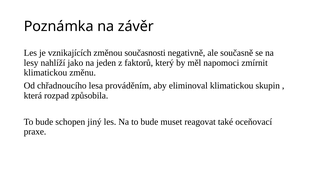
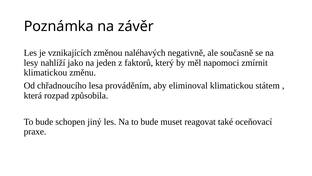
současnosti: současnosti -> naléhavých
skupin: skupin -> státem
